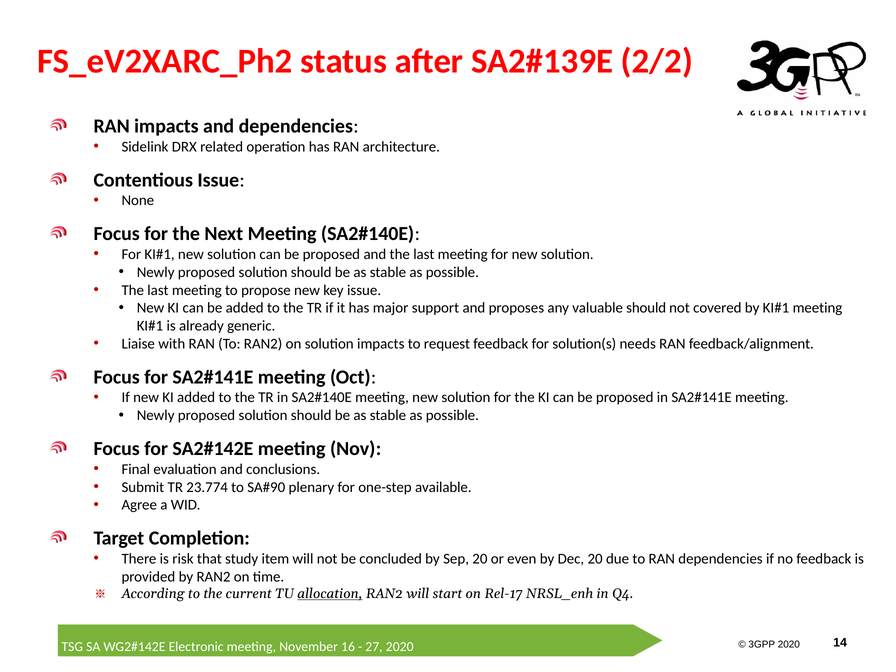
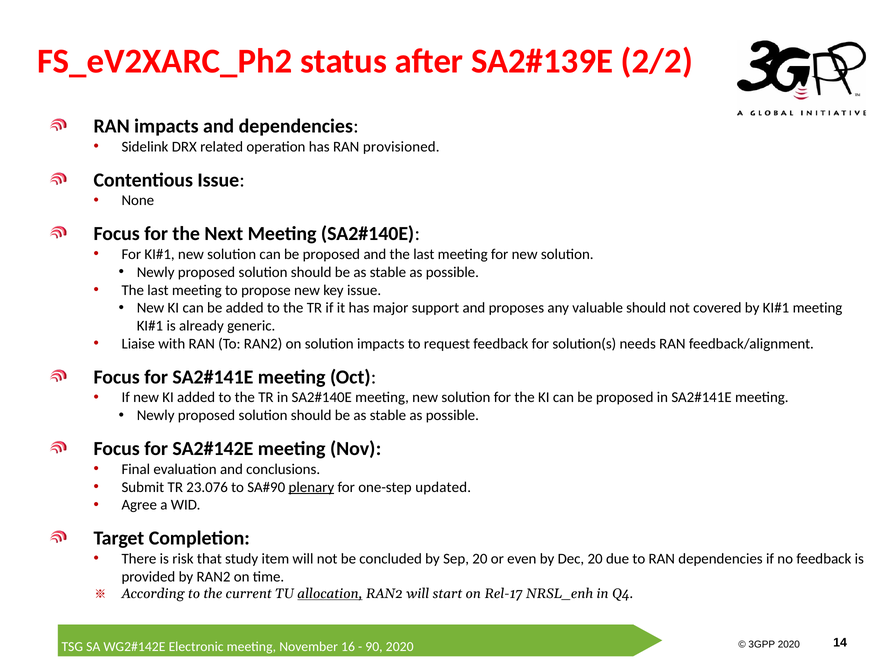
architecture: architecture -> provisioned
23.774: 23.774 -> 23.076
plenary underline: none -> present
available: available -> updated
27: 27 -> 90
